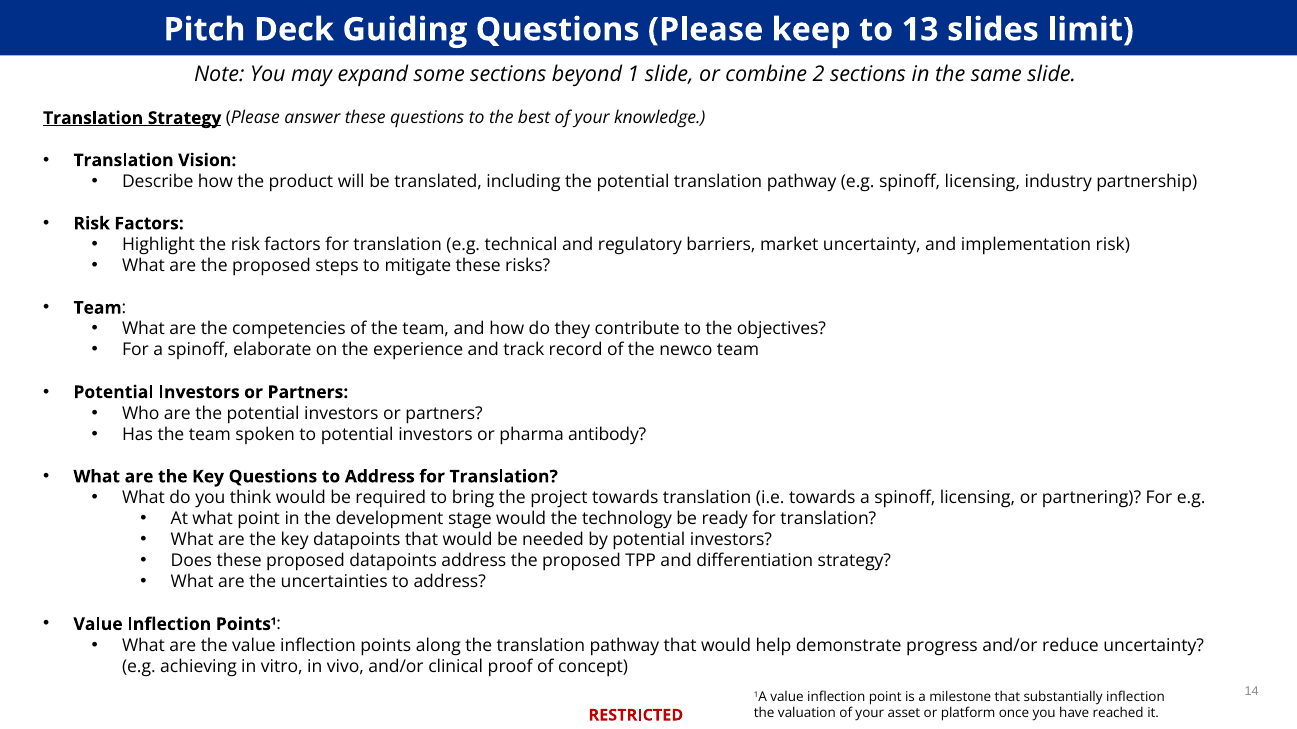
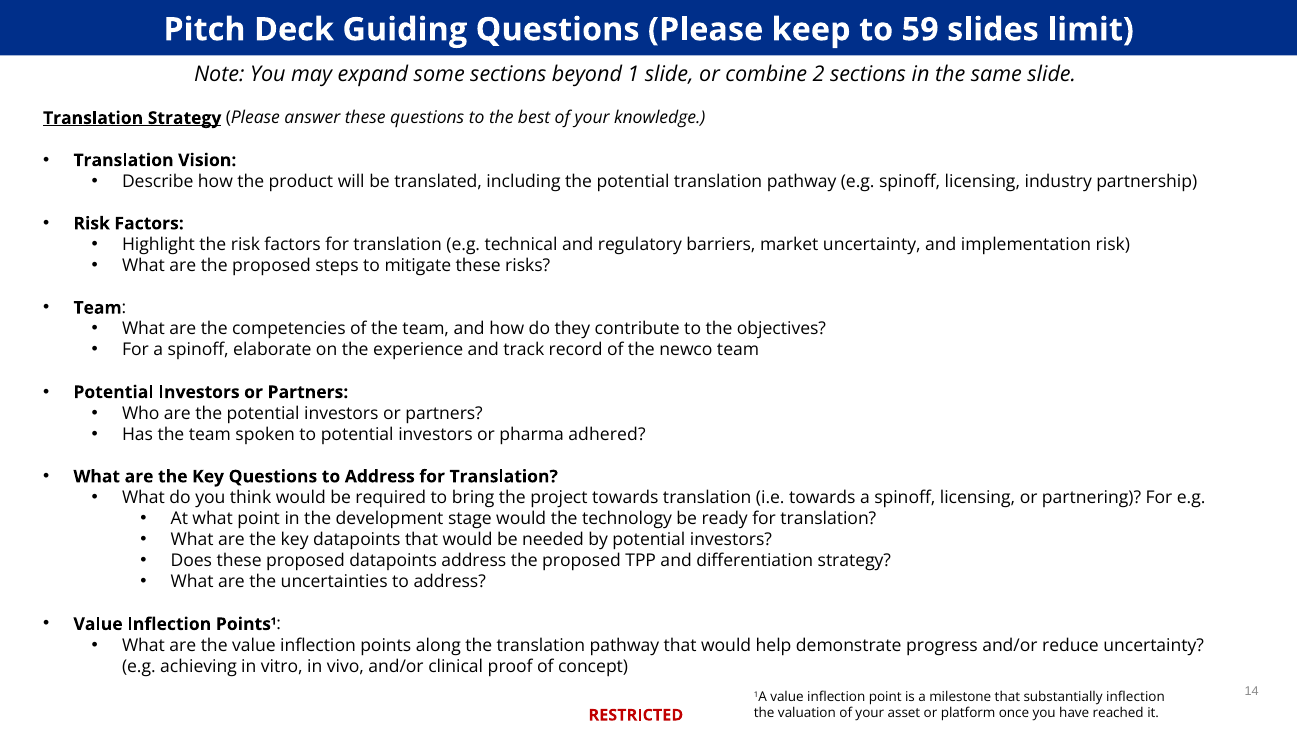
13: 13 -> 59
antibody: antibody -> adhered
